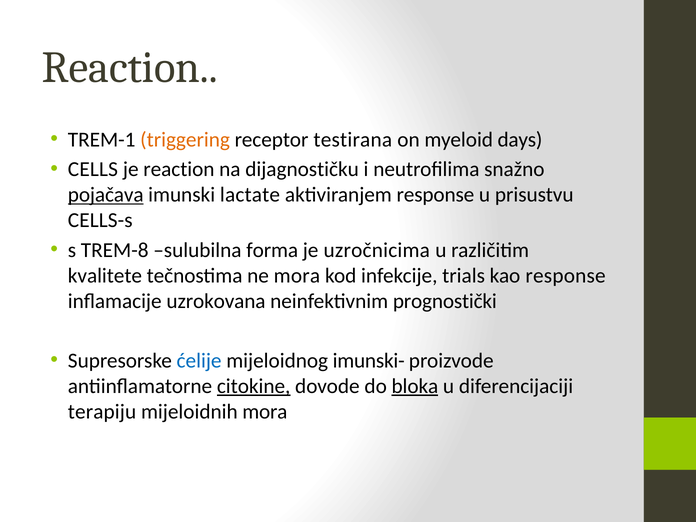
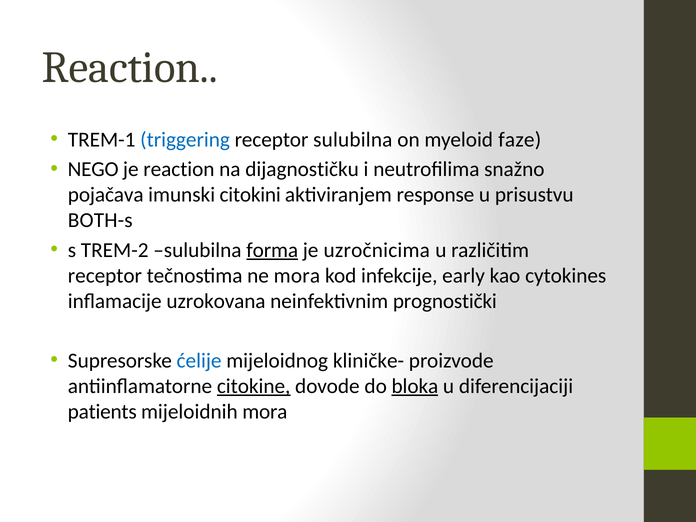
triggering colour: orange -> blue
receptor testirana: testirana -> sulubilna
days: days -> faze
CELLS: CELLS -> NEGO
pojačava underline: present -> none
lactate: lactate -> citokini
CELLS-s: CELLS-s -> BOTH-s
TREM-8: TREM-8 -> TREM-2
forma underline: none -> present
kvalitete at (105, 276): kvalitete -> receptor
trials: trials -> early
kao response: response -> cytokines
imunski-: imunski- -> kliničke-
terapiju: terapiju -> patients
